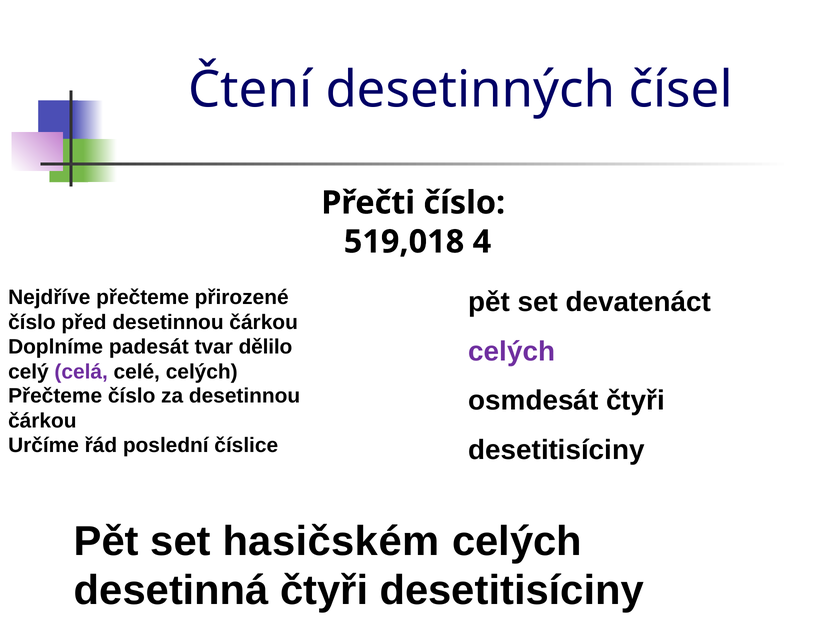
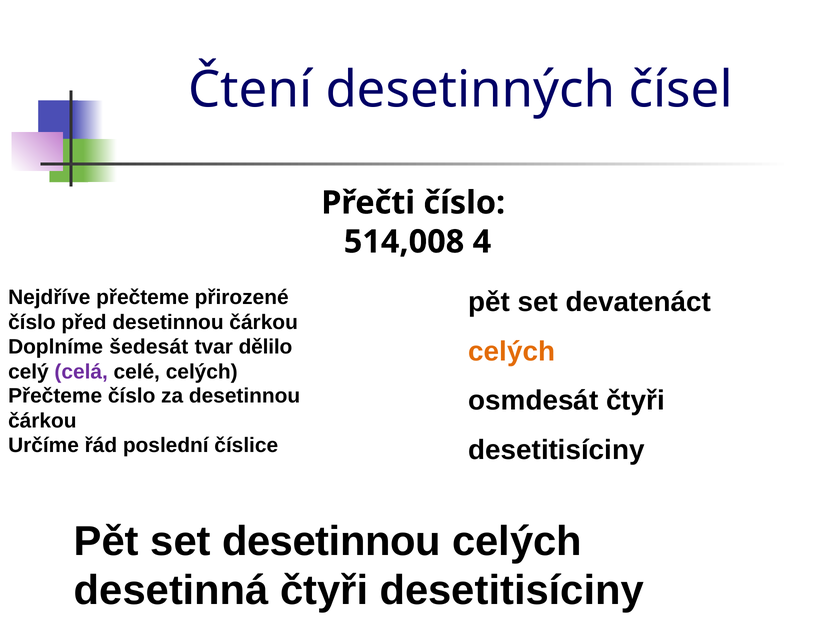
519,018: 519,018 -> 514,008
padesát: padesát -> šedesát
celých at (512, 351) colour: purple -> orange
set hasičském: hasičském -> desetinnou
